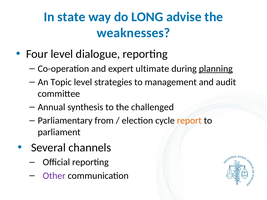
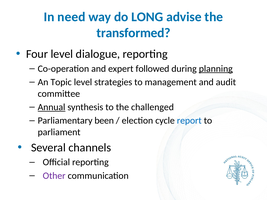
state: state -> need
weaknesses: weaknesses -> transformed
ultimate: ultimate -> followed
Annual underline: none -> present
from: from -> been
report colour: orange -> blue
